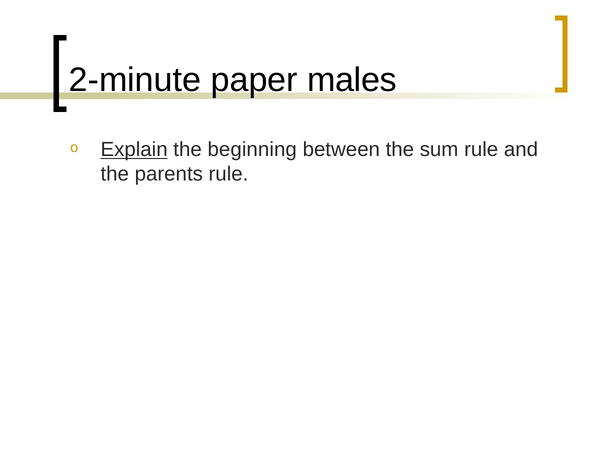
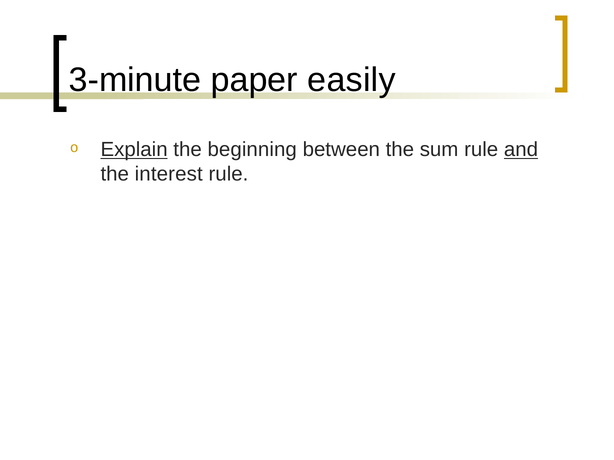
2-minute: 2-minute -> 3-minute
males: males -> easily
and underline: none -> present
parents: parents -> interest
